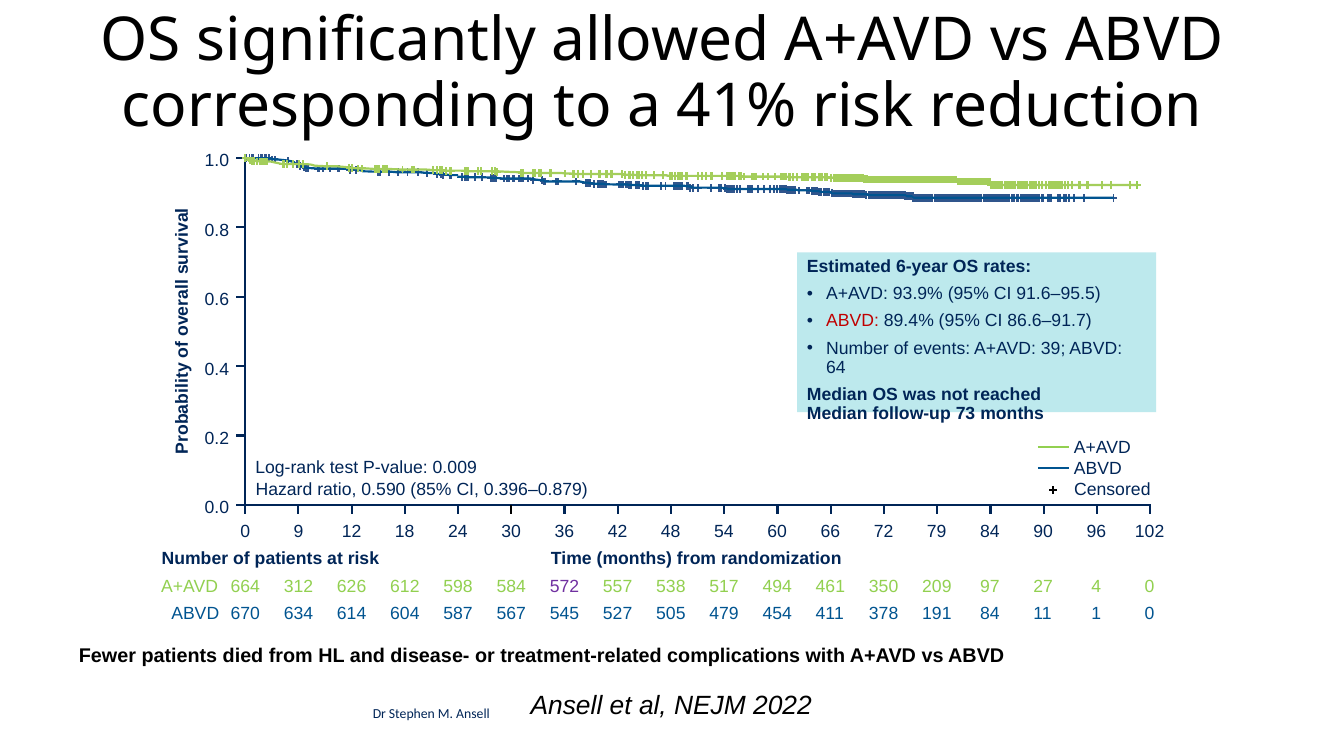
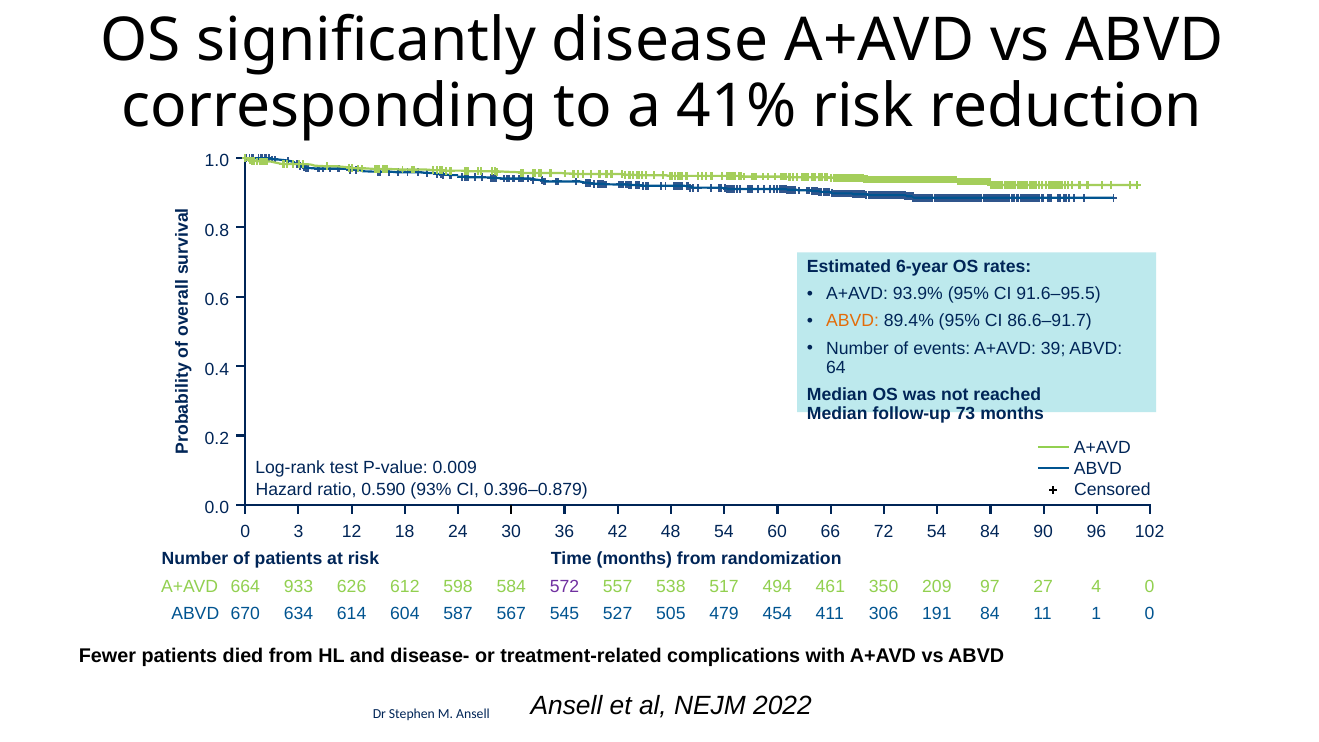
allowed: allowed -> disease
ABVD at (853, 321) colour: red -> orange
85%: 85% -> 93%
9: 9 -> 3
72 79: 79 -> 54
312: 312 -> 933
378: 378 -> 306
